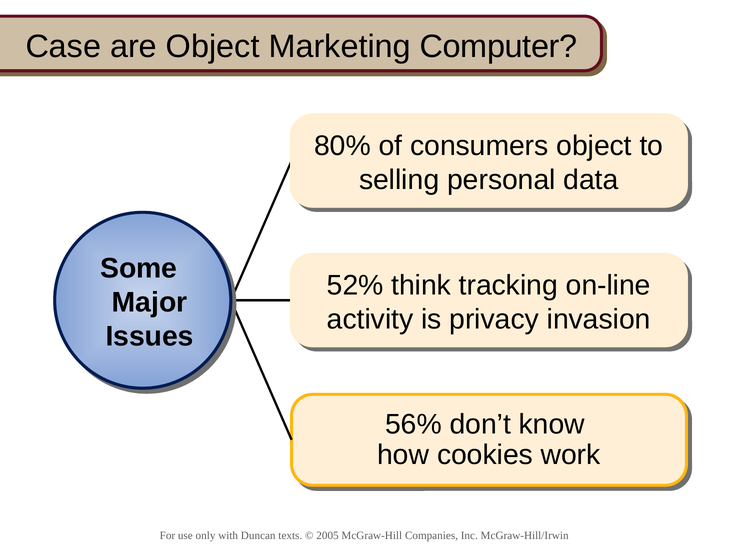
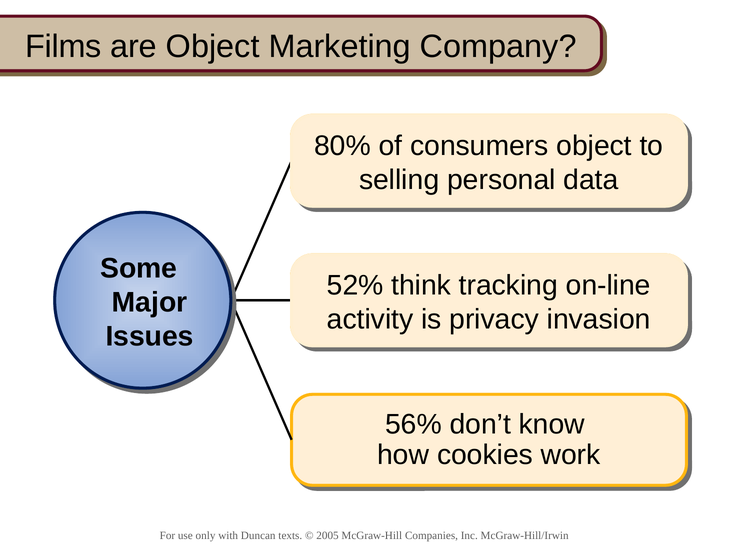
Case: Case -> Films
Computer: Computer -> Company
